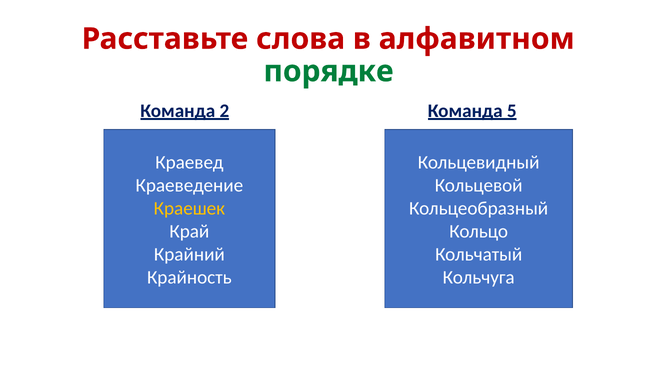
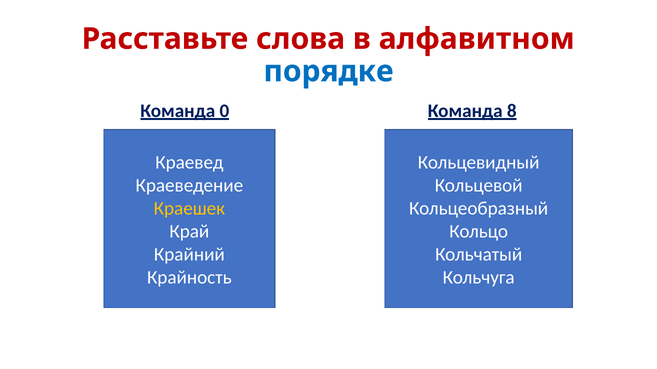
порядке colour: green -> blue
2: 2 -> 0
5: 5 -> 8
